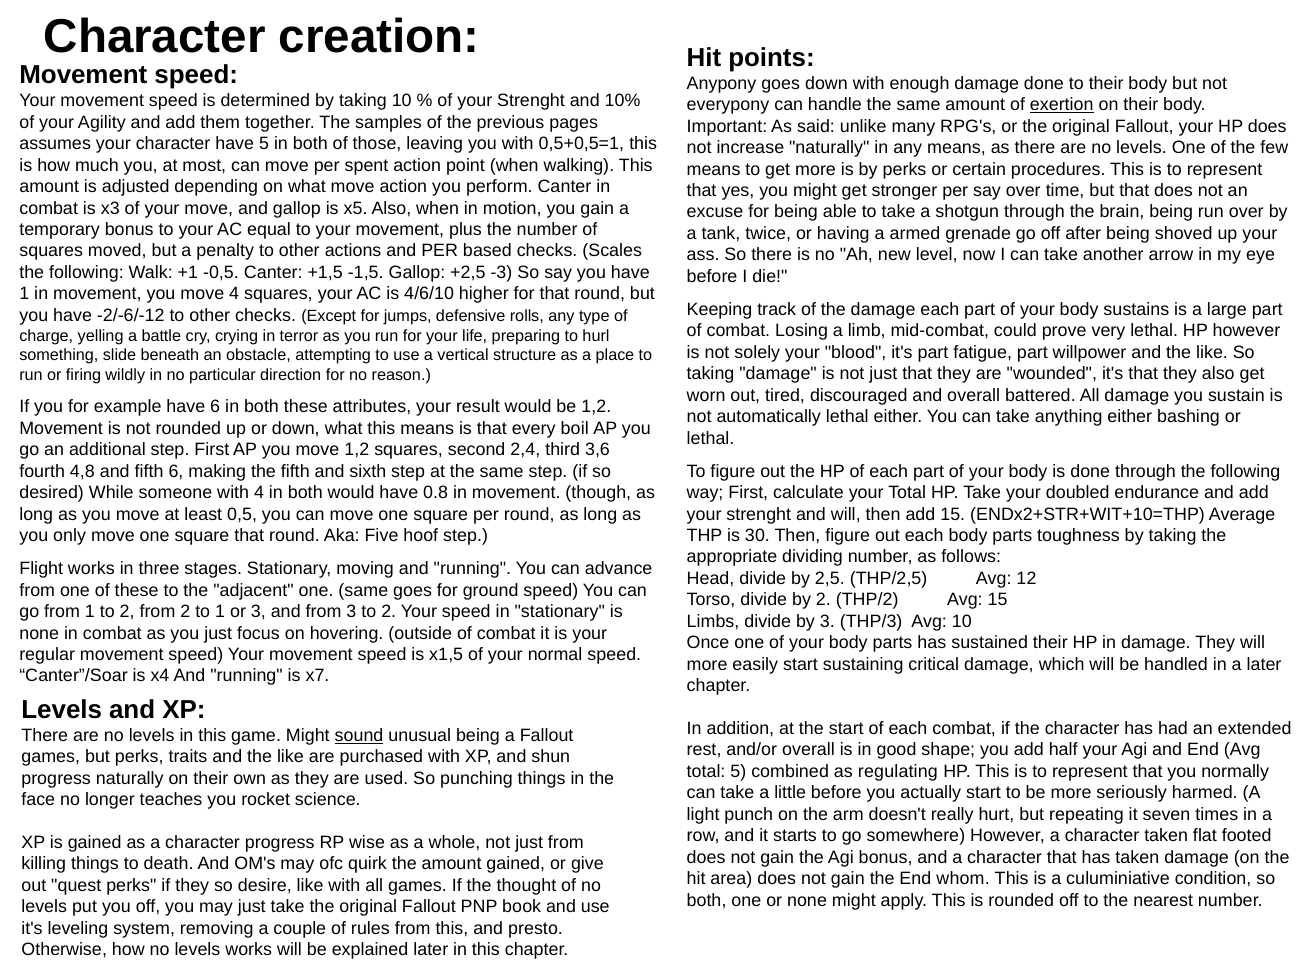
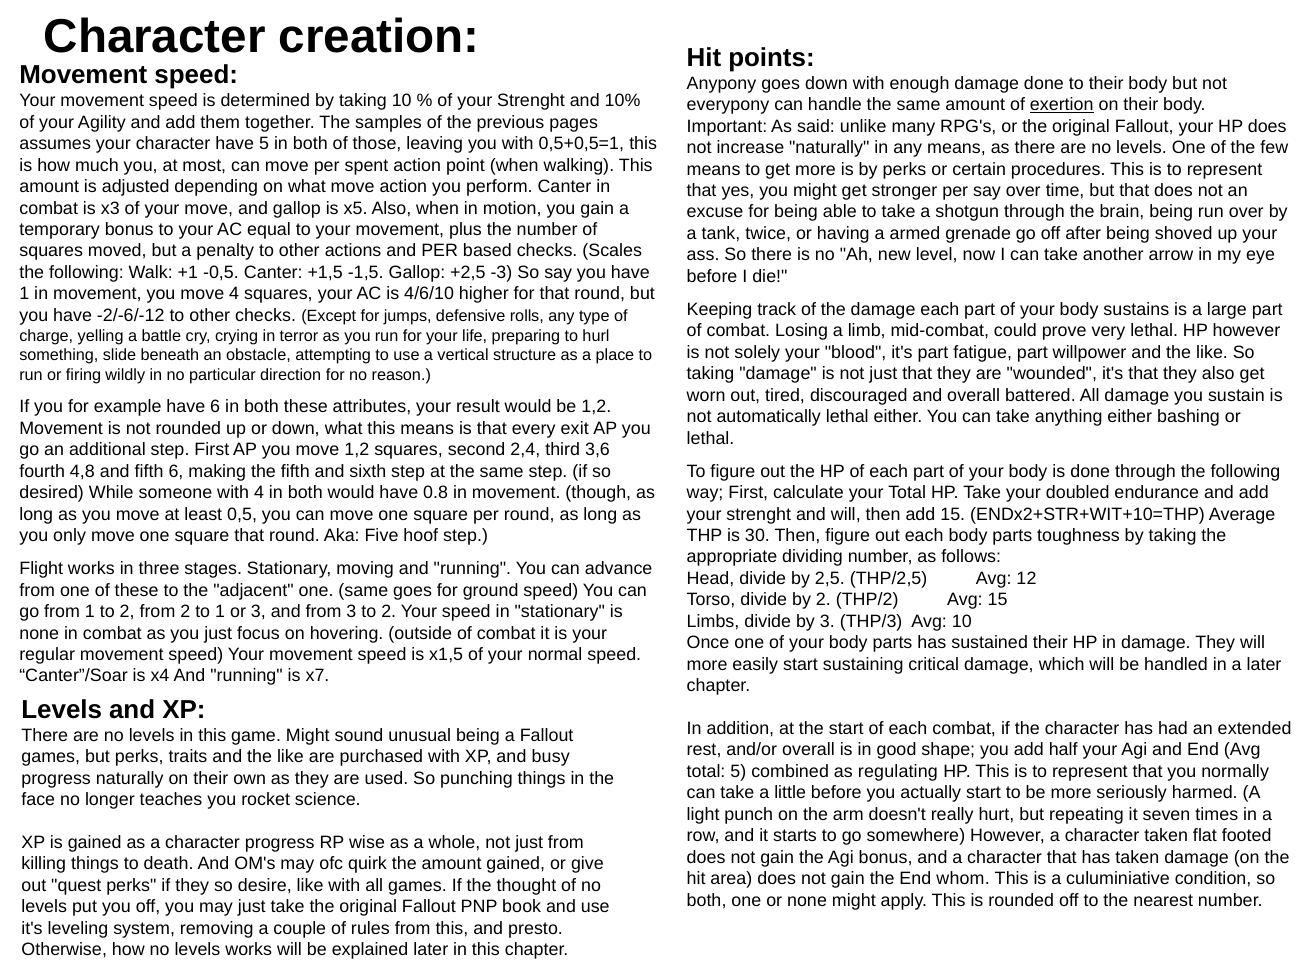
boil: boil -> exit
sound underline: present -> none
shun: shun -> busy
